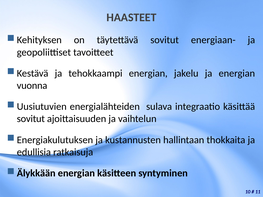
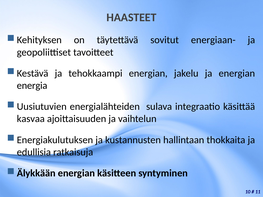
vuonna: vuonna -> energia
sovitut at (31, 119): sovitut -> kasvaa
